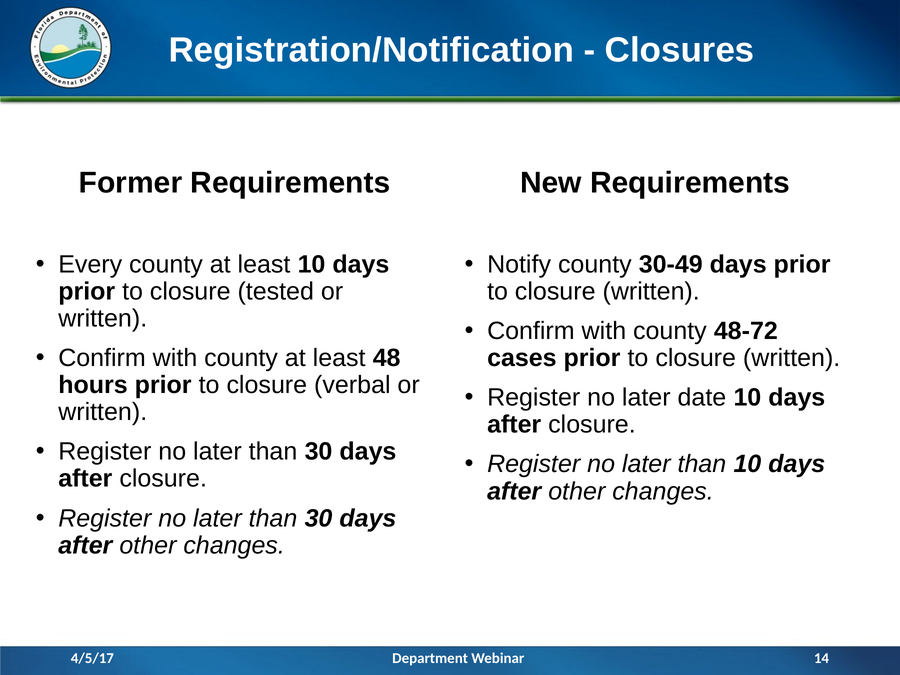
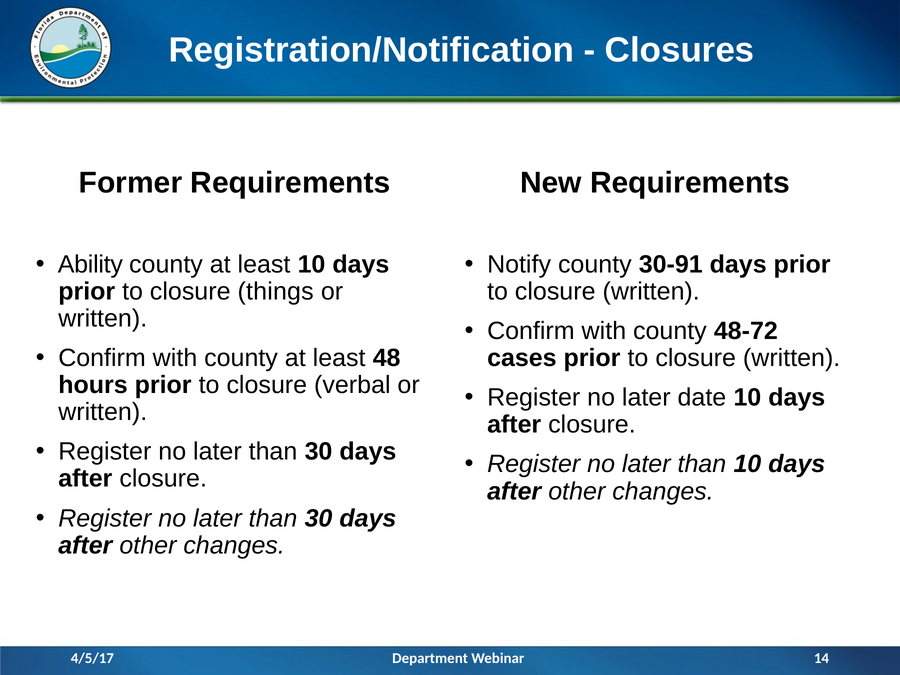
Every: Every -> Ability
30-49: 30-49 -> 30-91
tested: tested -> things
